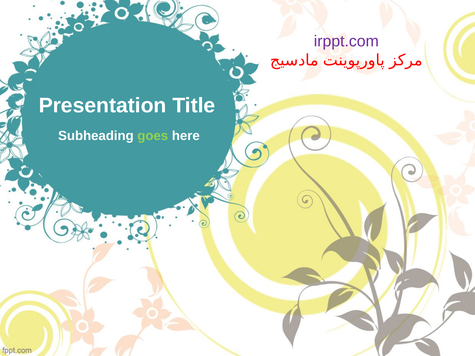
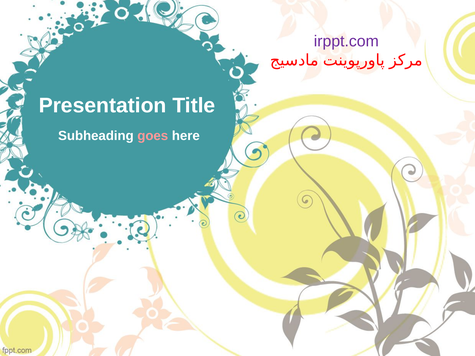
goes colour: light green -> pink
